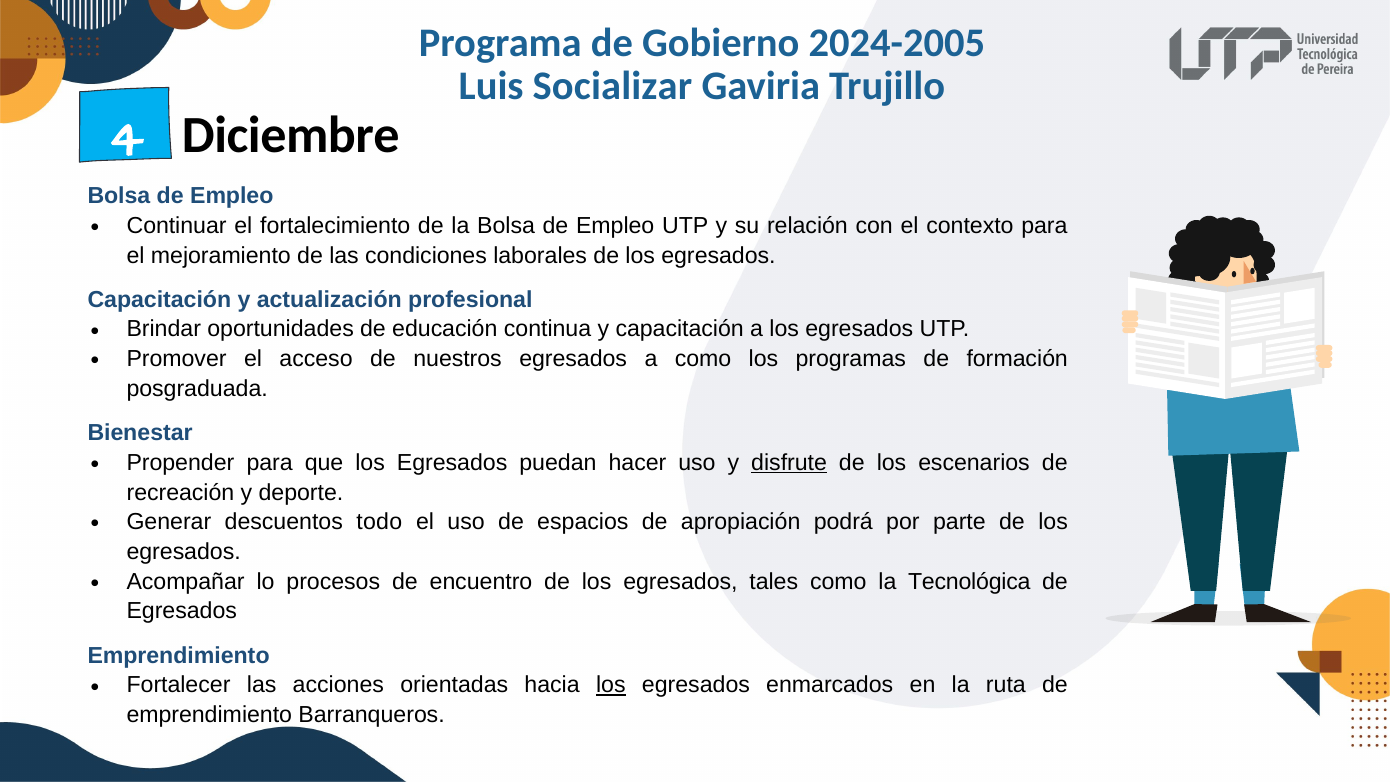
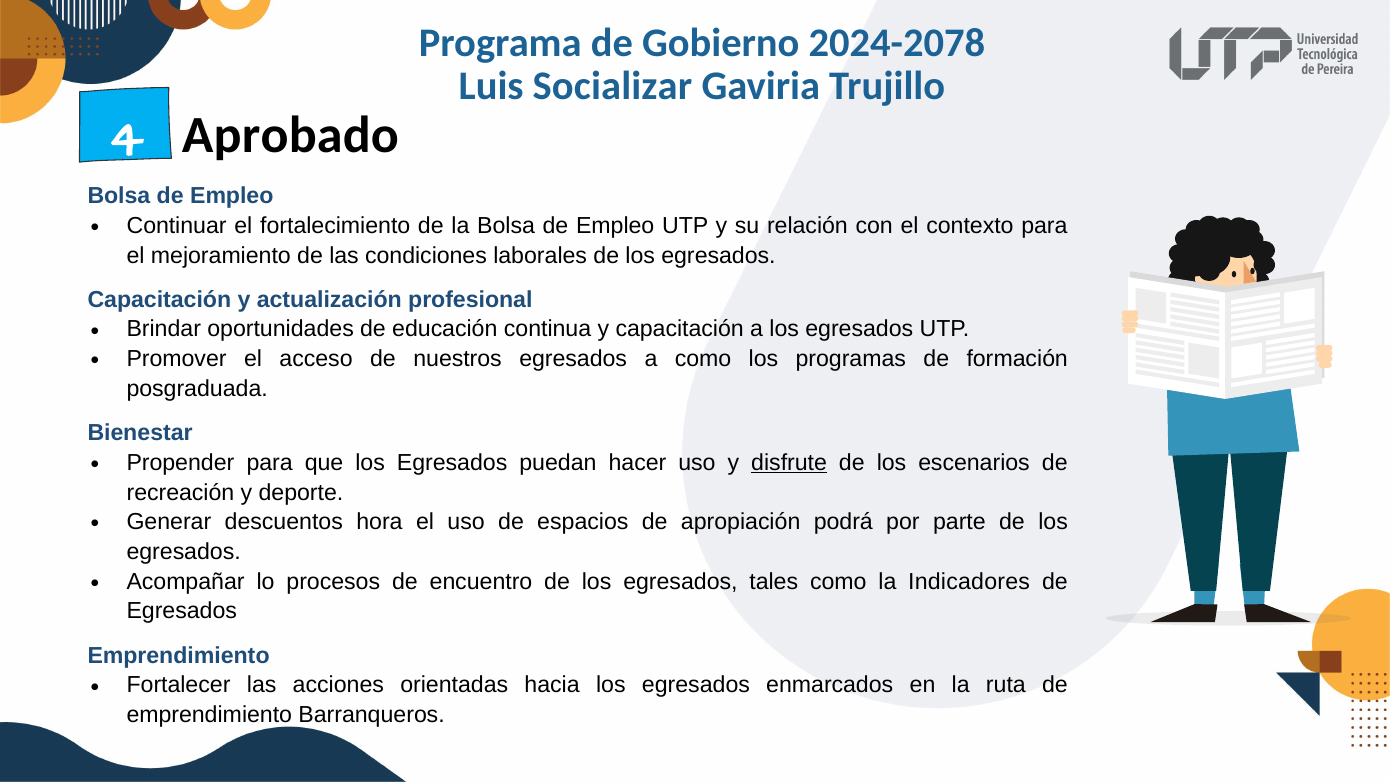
2024-2005: 2024-2005 -> 2024-2078
Diciembre: Diciembre -> Aprobado
todo: todo -> hora
Tecnológica: Tecnológica -> Indicadores
los at (611, 685) underline: present -> none
